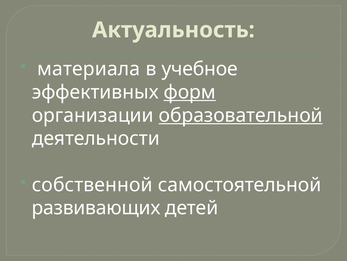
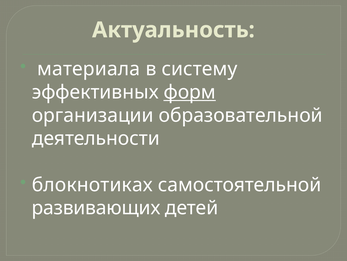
учебное: учебное -> систему
образовательной underline: present -> none
собственной: собственной -> блокнотиках
